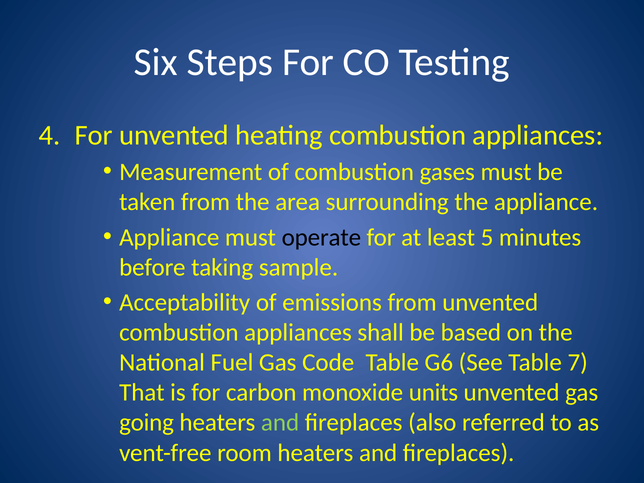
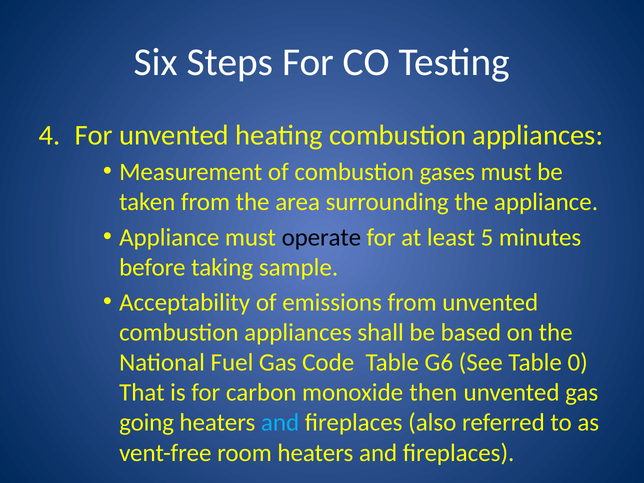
7: 7 -> 0
units: units -> then
and at (280, 423) colour: light green -> light blue
